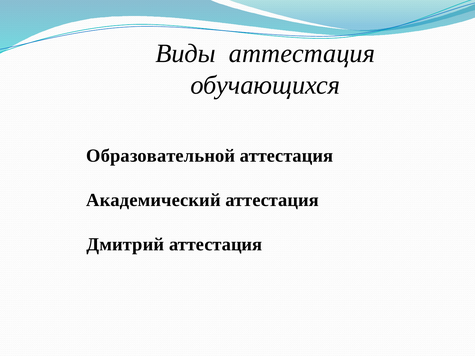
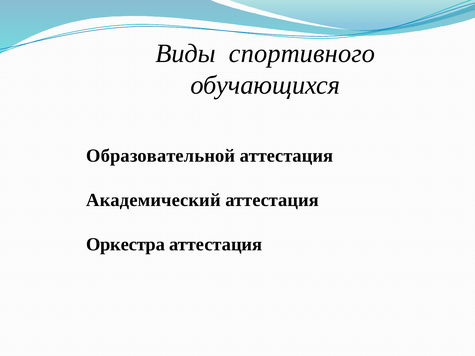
Виды аттестация: аттестация -> спортивного
Дмитрий: Дмитрий -> Оркестра
